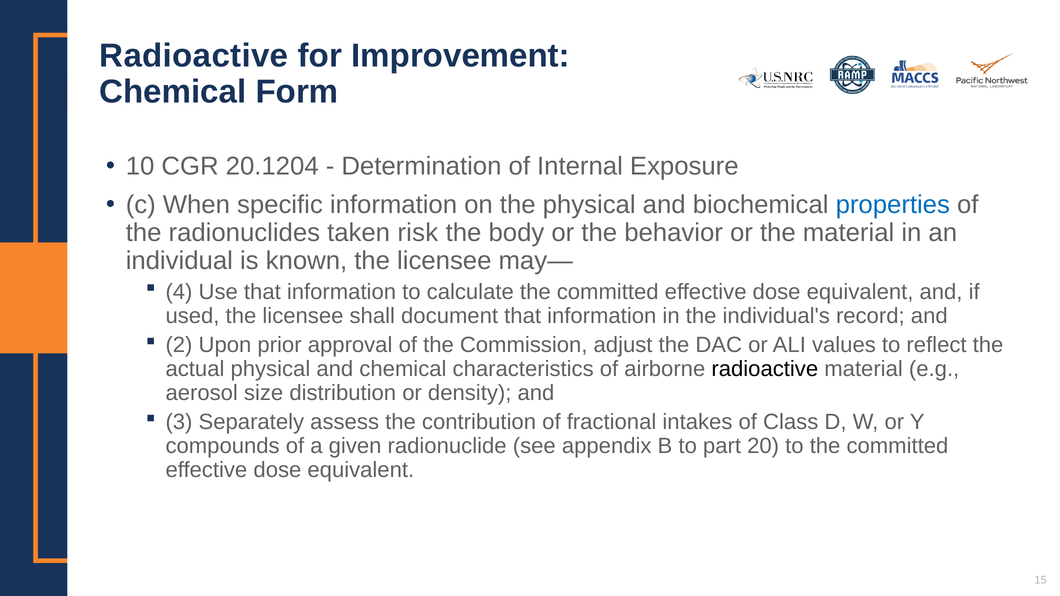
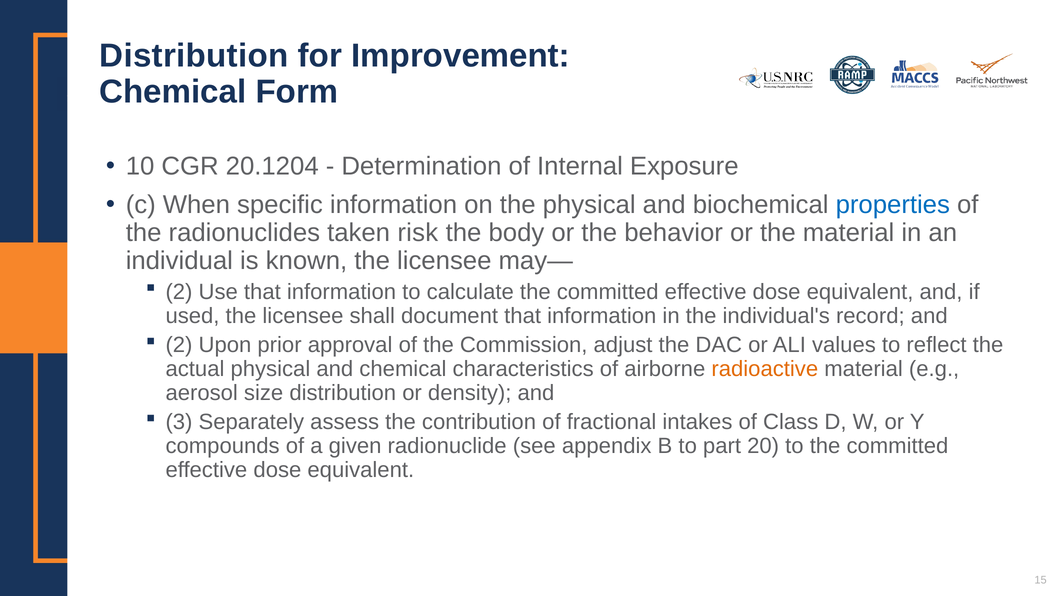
Radioactive at (194, 56): Radioactive -> Distribution
4 at (179, 292): 4 -> 2
radioactive at (765, 369) colour: black -> orange
